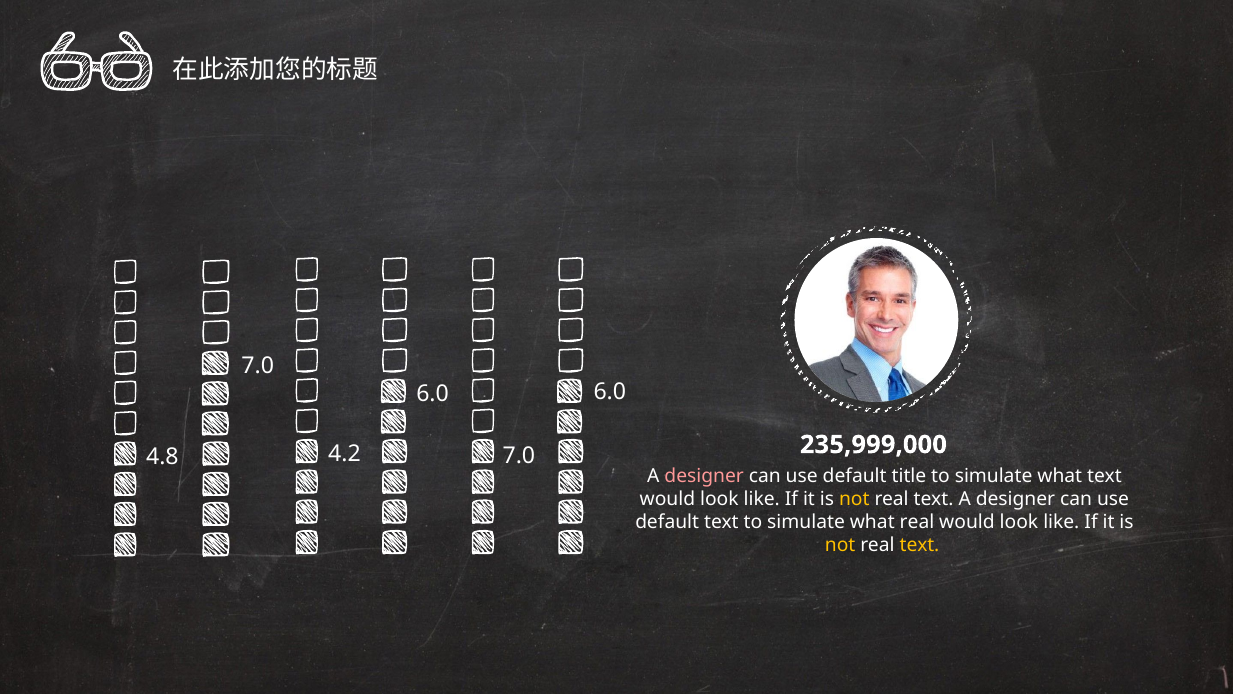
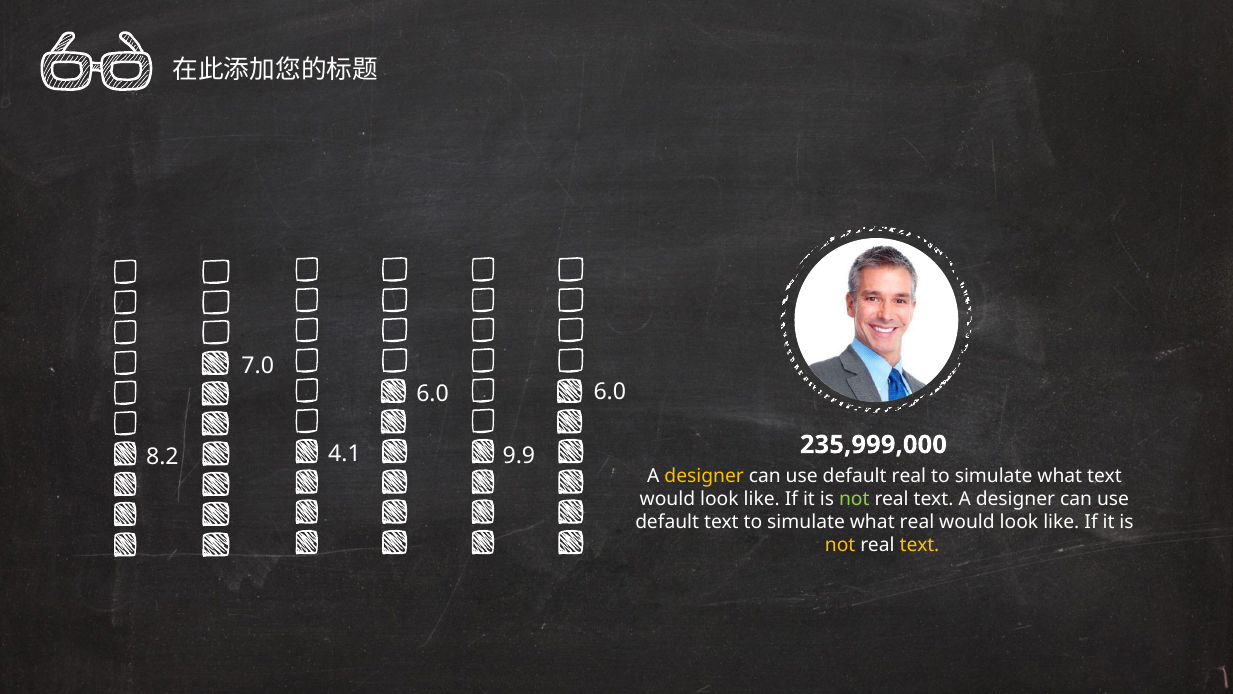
4.2: 4.2 -> 4.1
7.0 at (519, 455): 7.0 -> 9.9
4.8: 4.8 -> 8.2
designer at (704, 476) colour: pink -> yellow
default title: title -> real
not at (854, 499) colour: yellow -> light green
